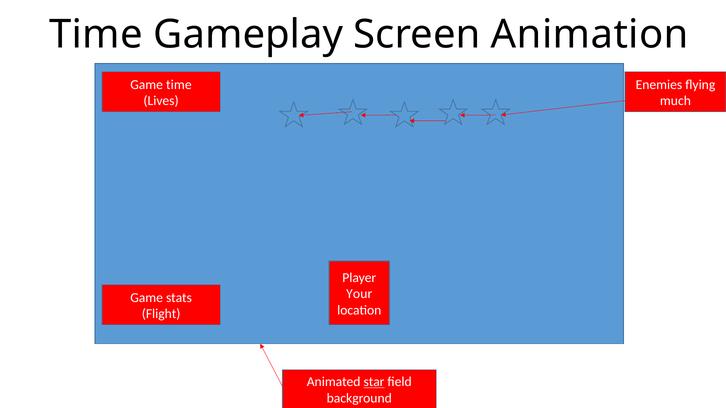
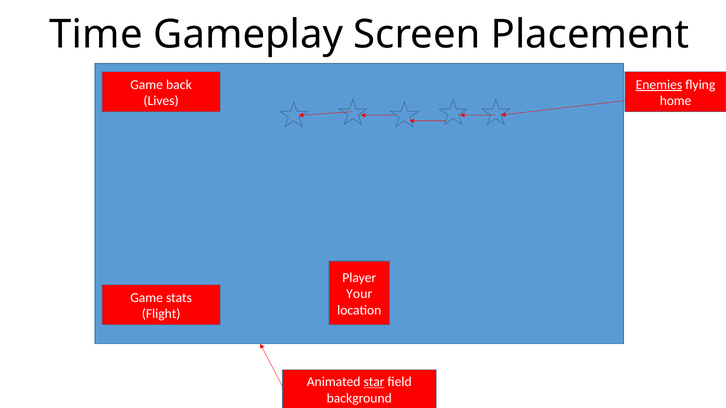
Animation: Animation -> Placement
Game time: time -> back
Enemies underline: none -> present
much: much -> home
